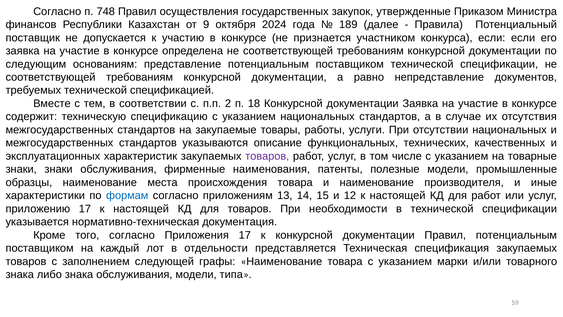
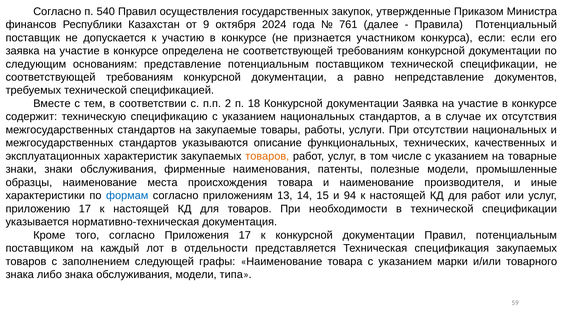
748: 748 -> 540
189: 189 -> 761
товаров at (267, 156) colour: purple -> orange
12: 12 -> 94
